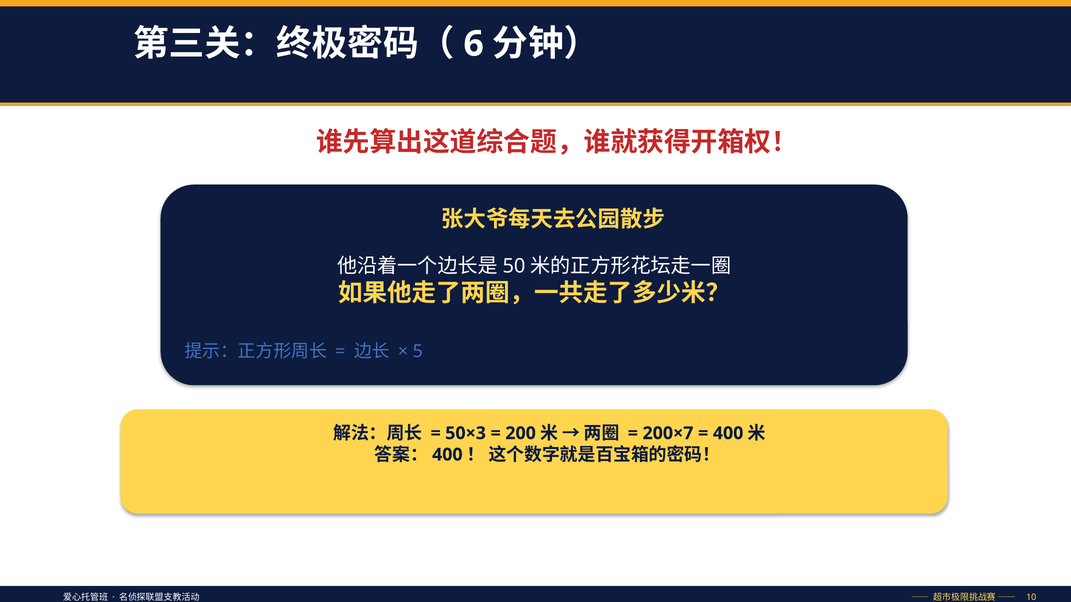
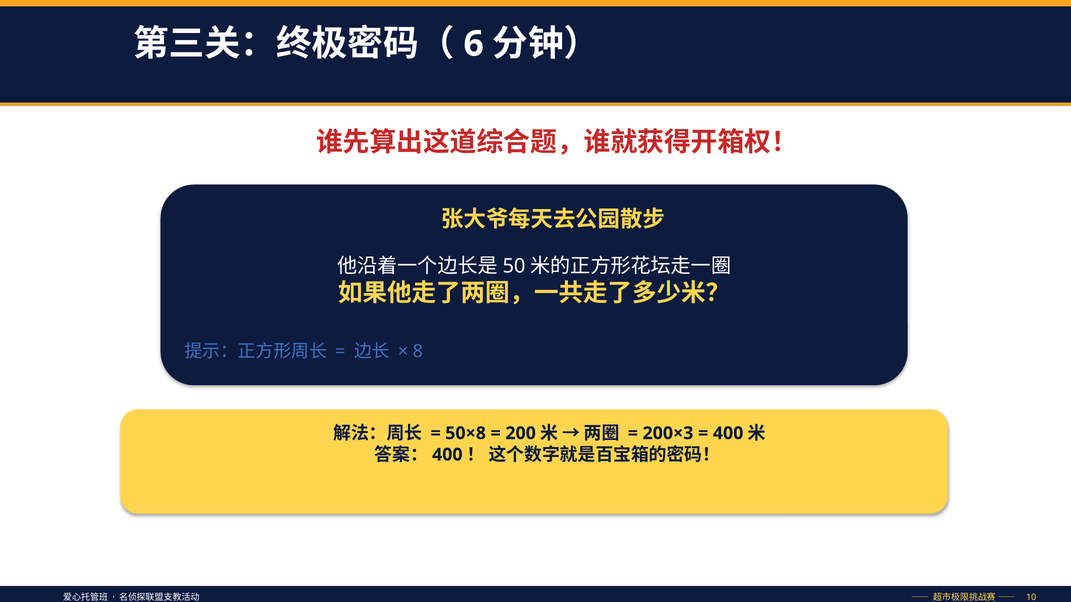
5: 5 -> 8
50×3: 50×3 -> 50×8
200×7: 200×7 -> 200×3
